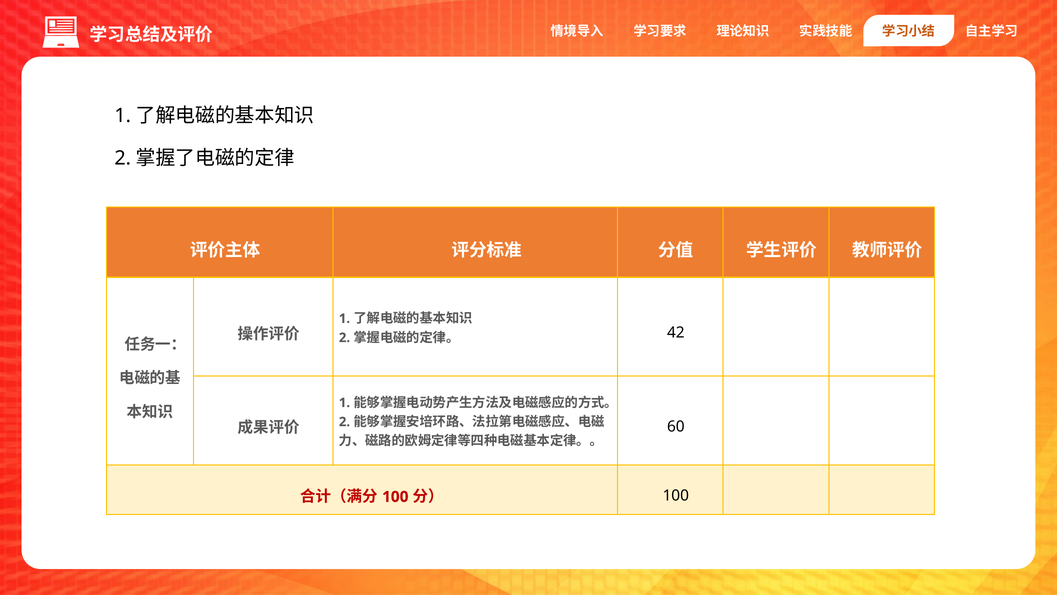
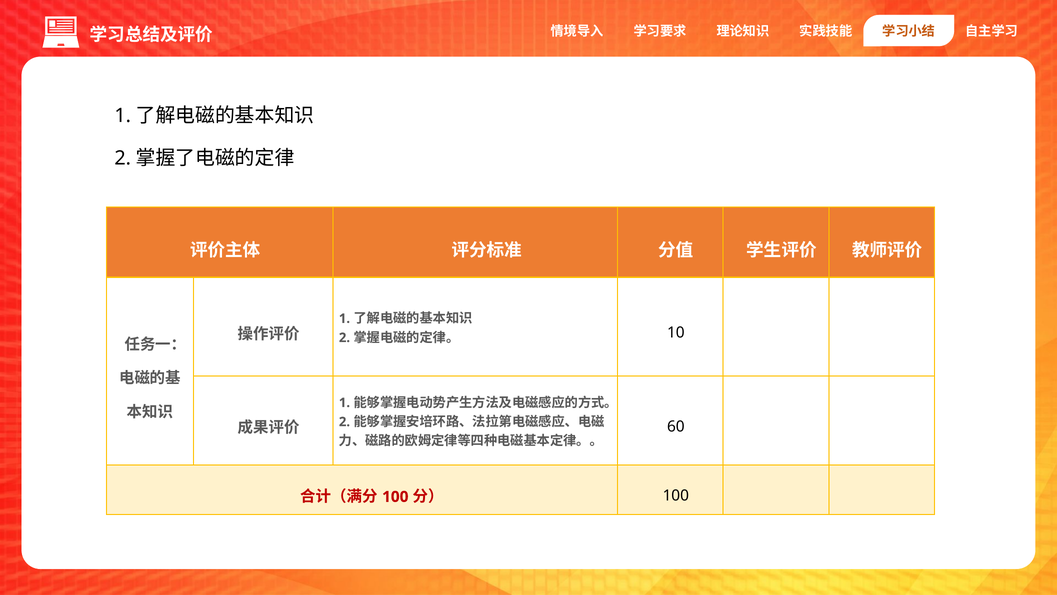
42: 42 -> 10
